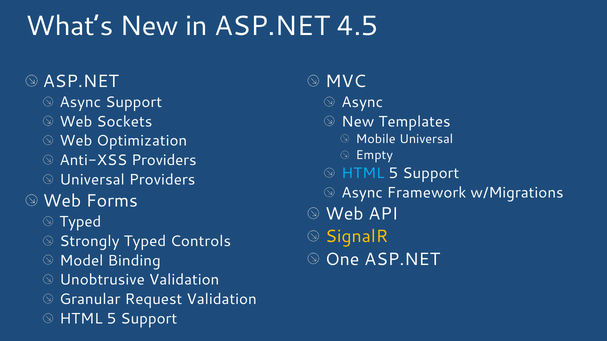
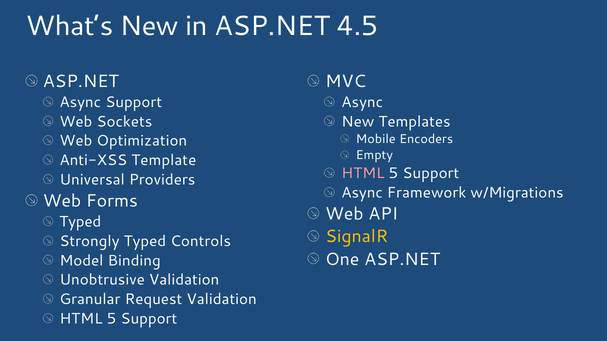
Mobile Universal: Universal -> Encoders
Anti-XSS Providers: Providers -> Template
HTML at (363, 174) colour: light blue -> pink
